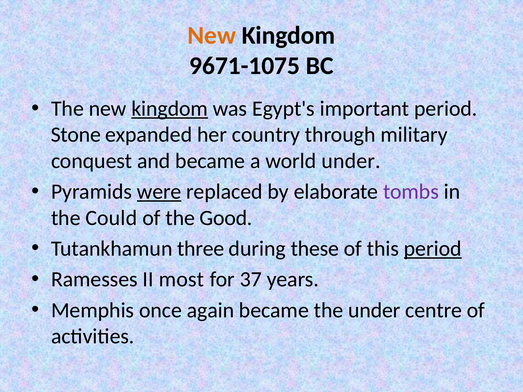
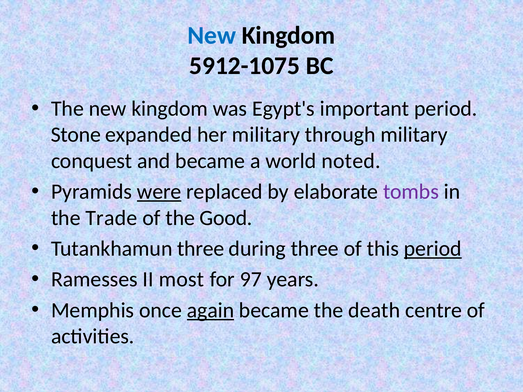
New at (212, 35) colour: orange -> blue
9671-1075: 9671-1075 -> 5912-1075
kingdom at (170, 109) underline: present -> none
her country: country -> military
world under: under -> noted
Could: Could -> Trade
during these: these -> three
37: 37 -> 97
again underline: none -> present
the under: under -> death
